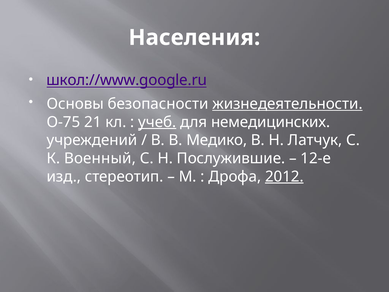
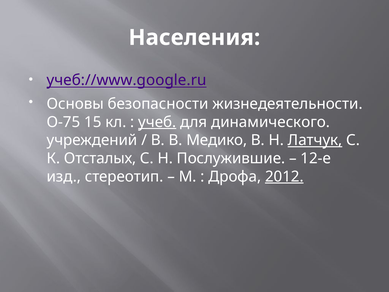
школ://www.google.ru: школ://www.google.ru -> учеб://www.google.ru
жизнедеятельности underline: present -> none
21: 21 -> 15
немедицинских: немедицинских -> динамического
Латчук underline: none -> present
Военный: Военный -> Отсталых
